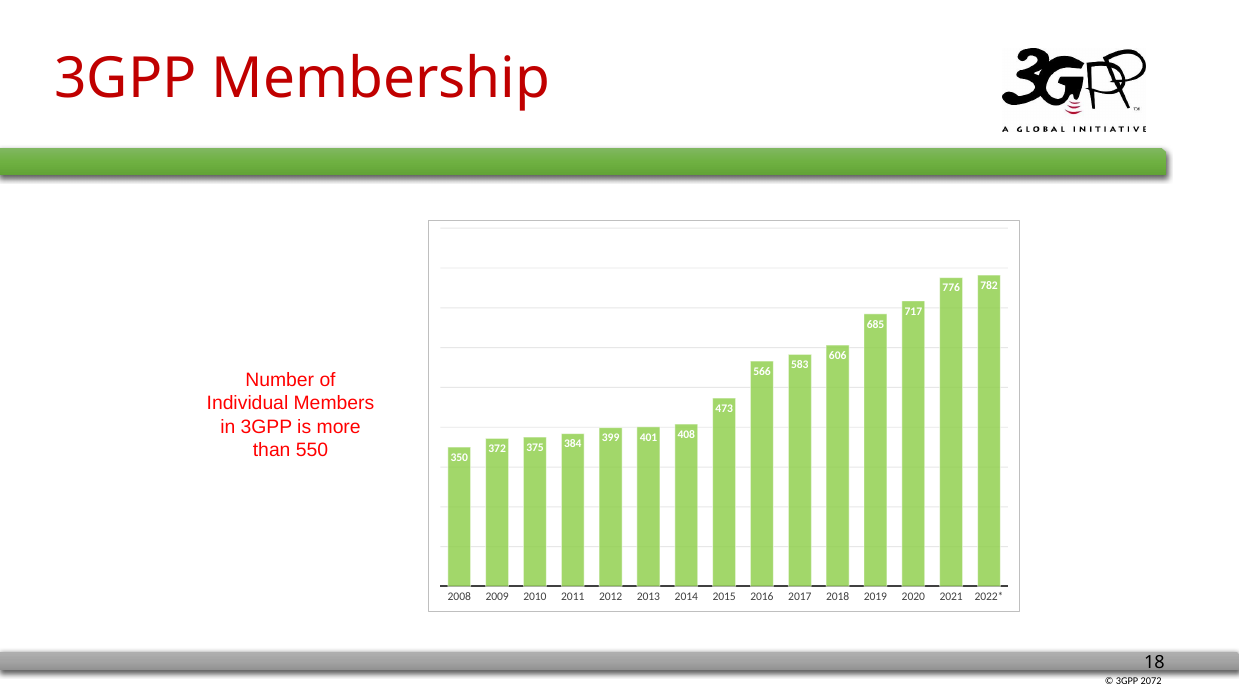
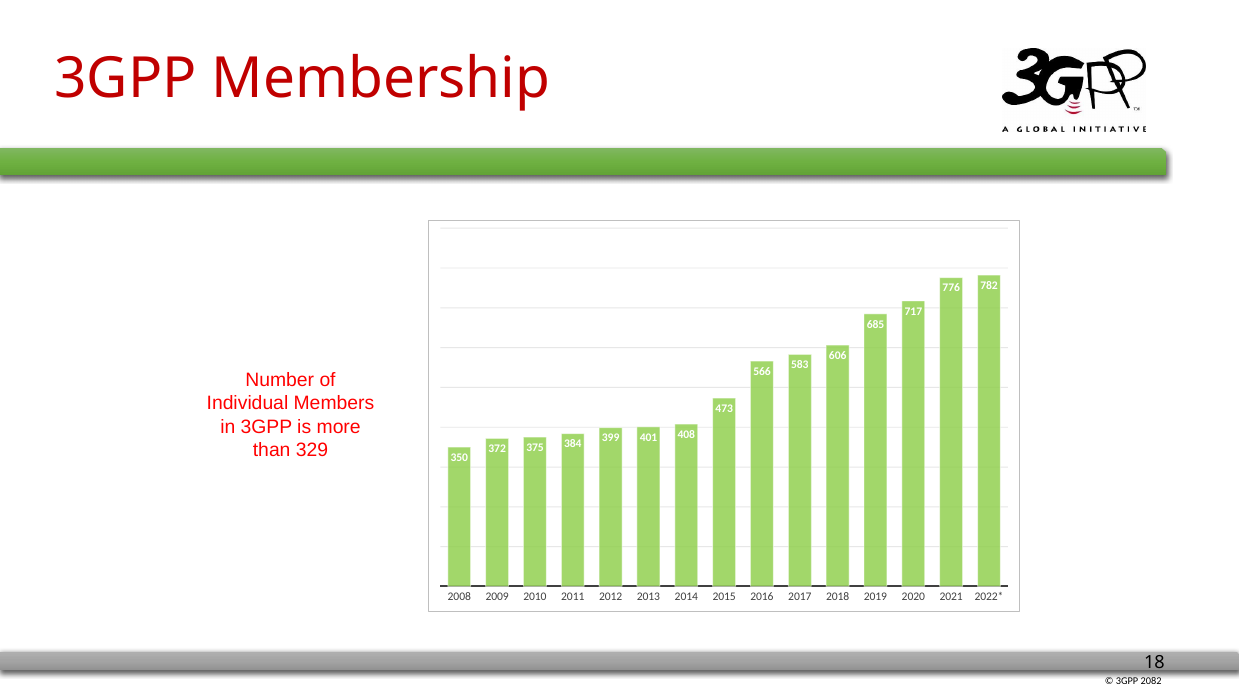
550: 550 -> 329
2072: 2072 -> 2082
